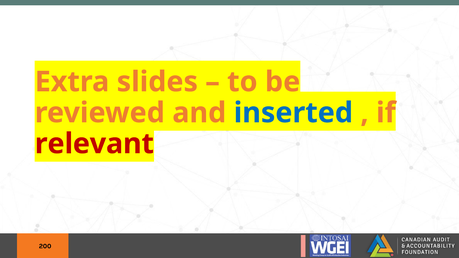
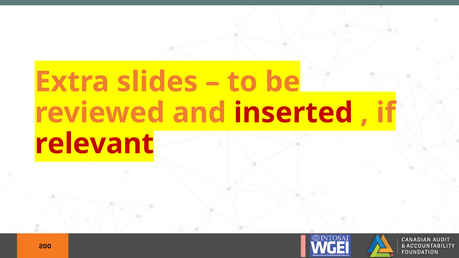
inserted colour: blue -> red
